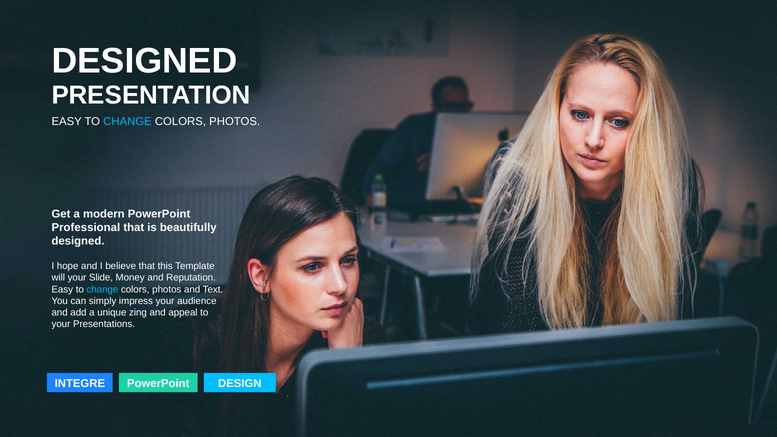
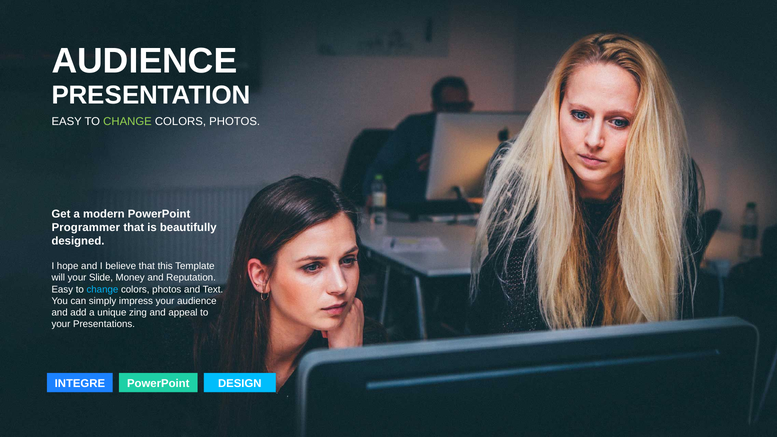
DESIGNED at (144, 61): DESIGNED -> AUDIENCE
CHANGE at (127, 121) colour: light blue -> light green
Professional: Professional -> Programmer
